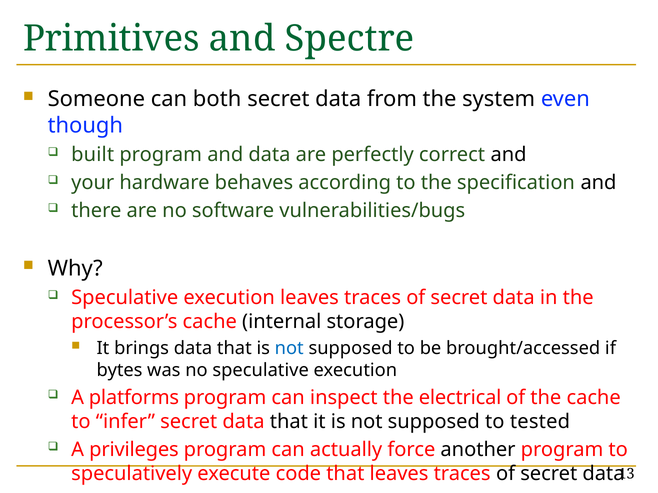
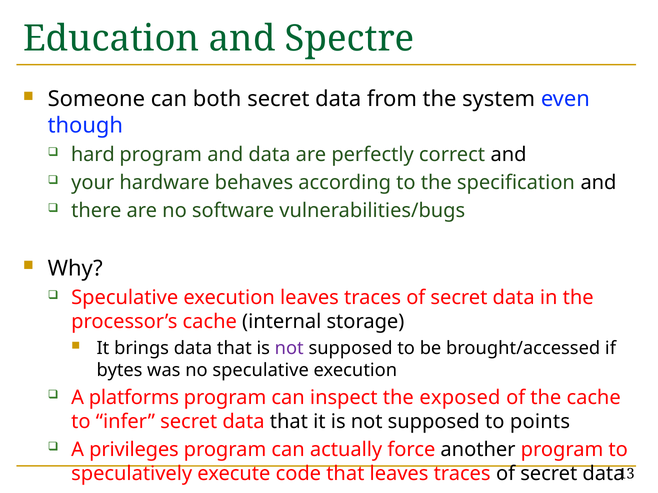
Primitives: Primitives -> Education
built: built -> hard
not at (289, 349) colour: blue -> purple
electrical: electrical -> exposed
tested: tested -> points
